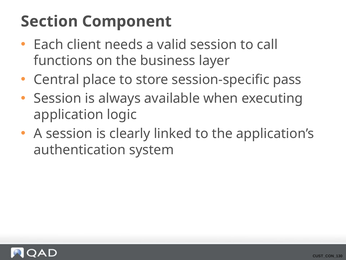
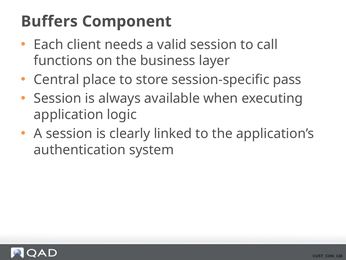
Section: Section -> Buffers
